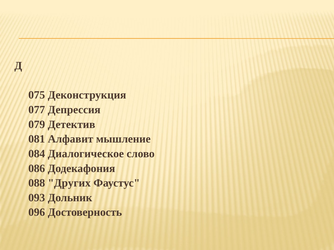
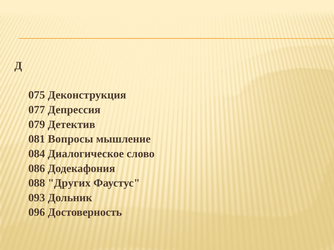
Алфавит: Алфавит -> Вопросы
